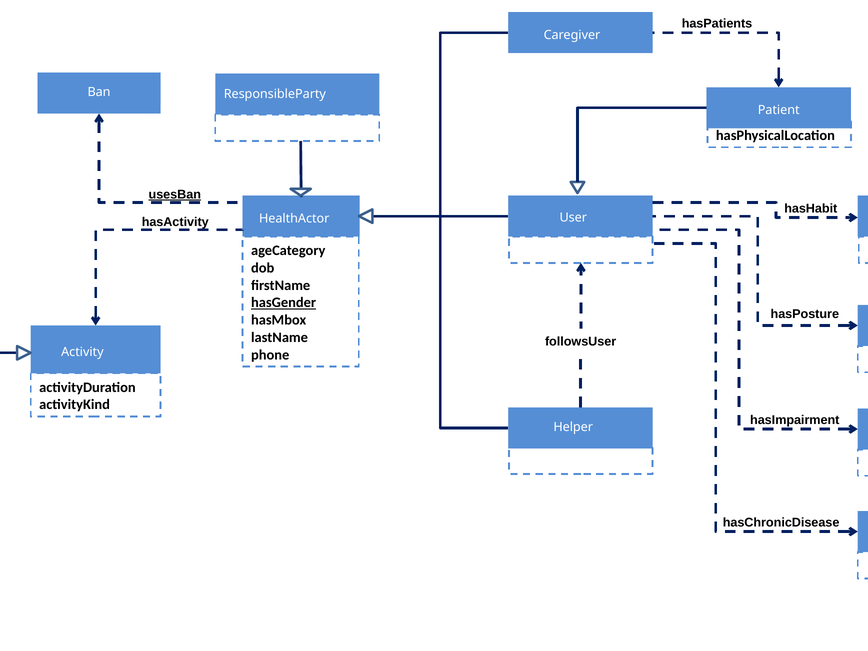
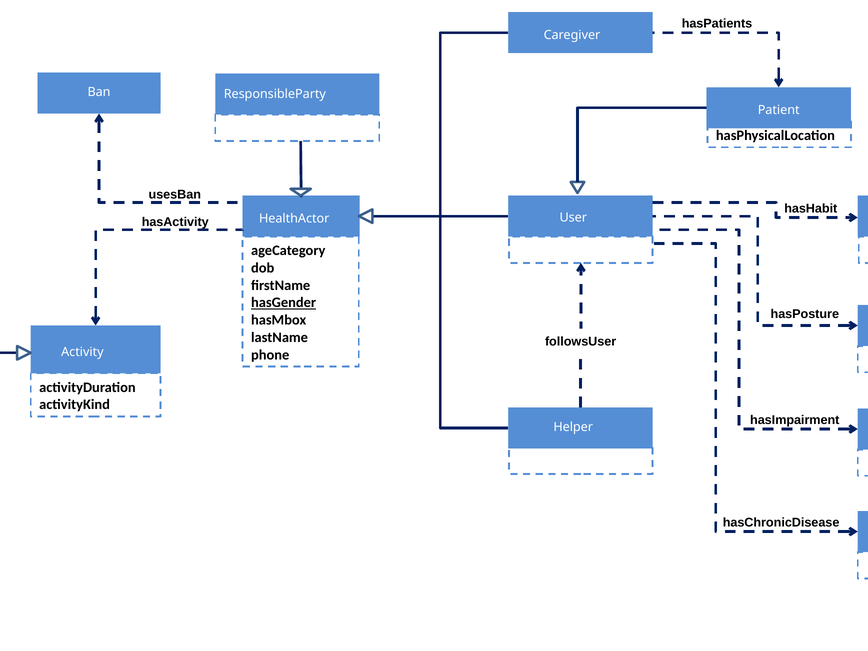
usesBan underline: present -> none
